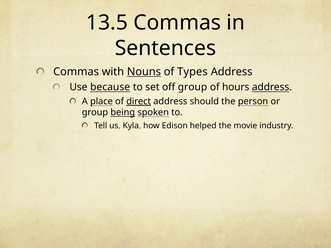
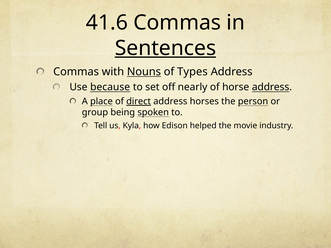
13.5: 13.5 -> 41.6
Sentences underline: none -> present
off group: group -> nearly
hours: hours -> horse
should: should -> horses
being underline: present -> none
